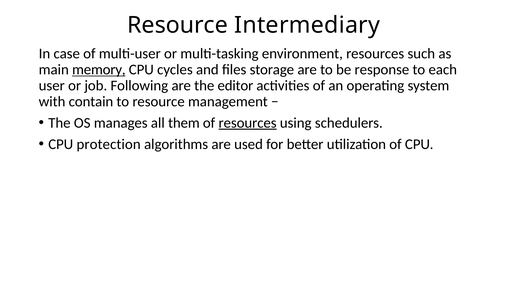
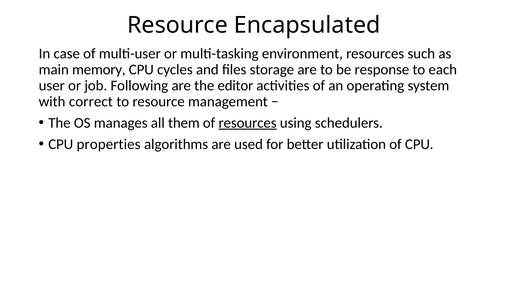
Intermediary: Intermediary -> Encapsulated
memory underline: present -> none
contain: contain -> correct
protection: protection -> properties
